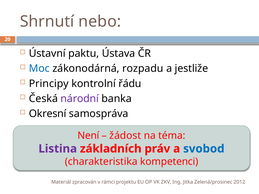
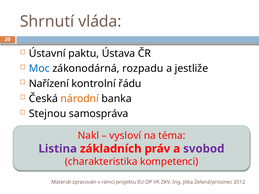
nebo: nebo -> vláda
Principy: Principy -> Nařízení
národní colour: purple -> orange
Okresní: Okresní -> Stejnou
Není: Není -> Nakl
žádost: žádost -> vysloví
svobod colour: blue -> purple
